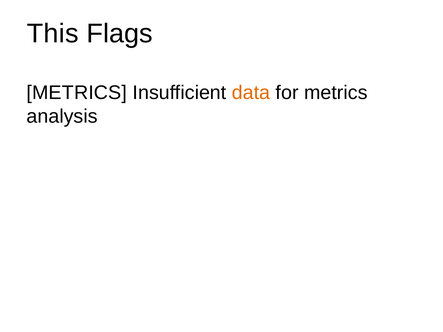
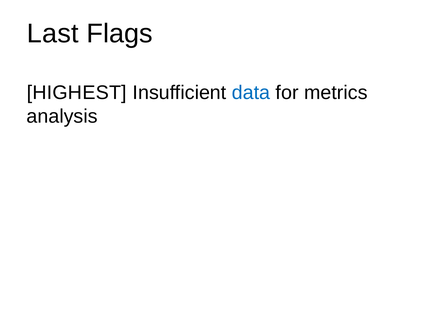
This: This -> Last
METRICS at (77, 93): METRICS -> HIGHEST
data colour: orange -> blue
